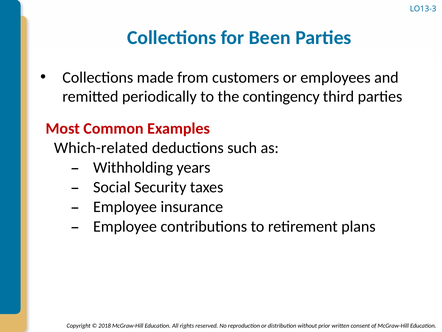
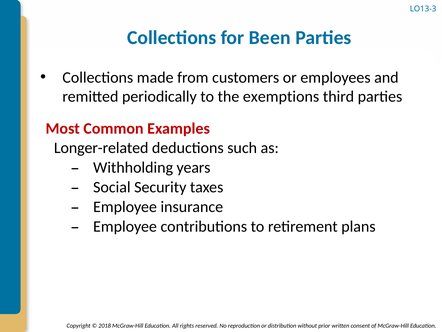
contingency: contingency -> exemptions
Which-related: Which-related -> Longer-related
